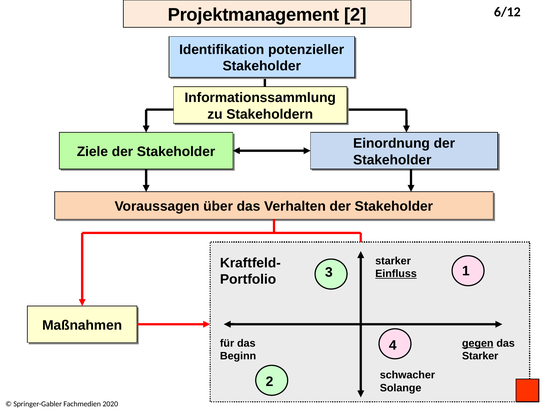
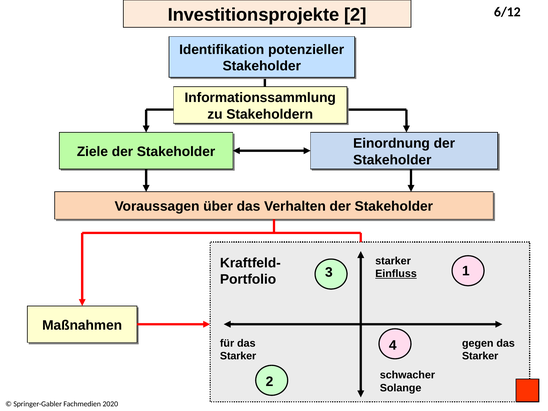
Projektmanagement: Projektmanagement -> Investitionsprojekte
gegen underline: present -> none
Beginn at (238, 356): Beginn -> Starker
